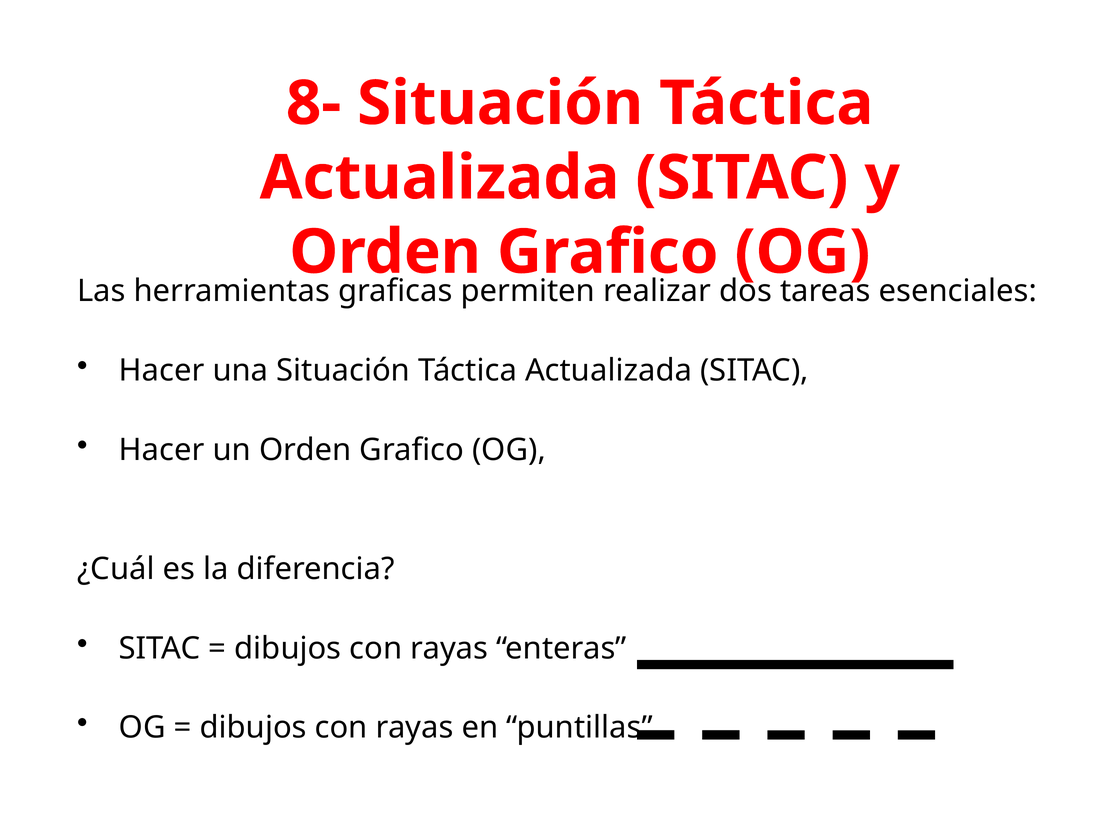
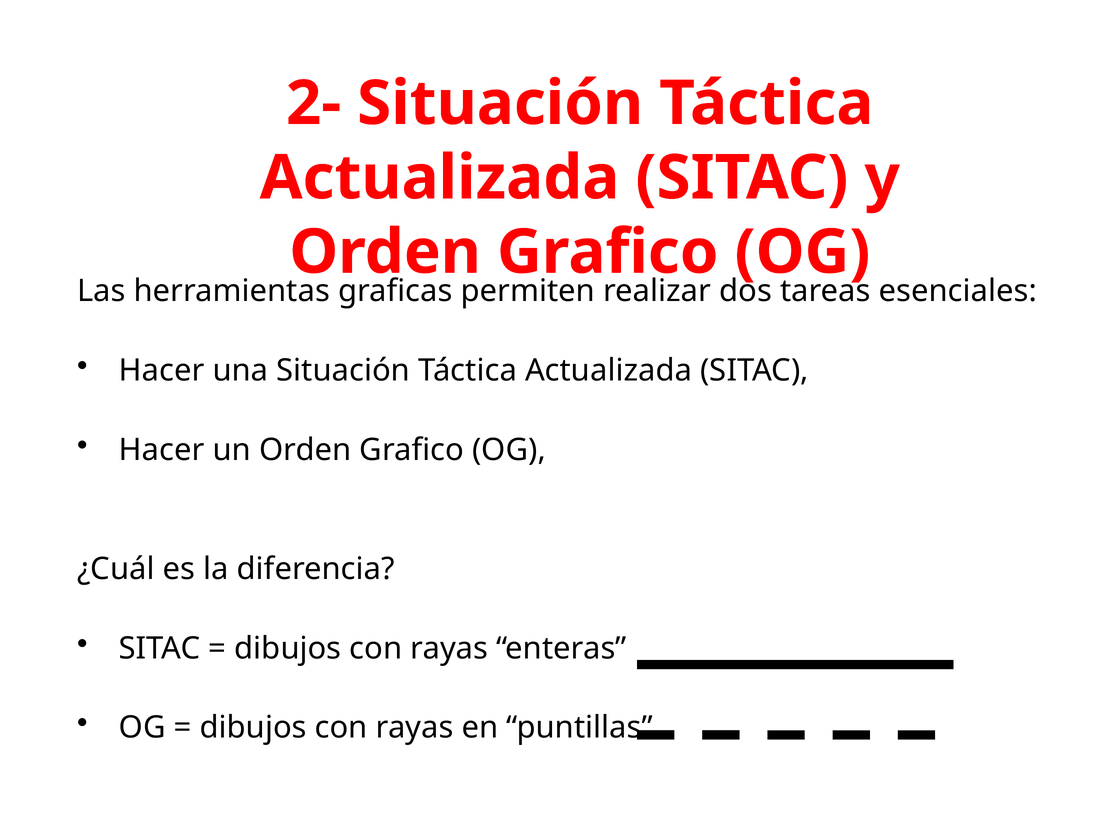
8-: 8- -> 2-
